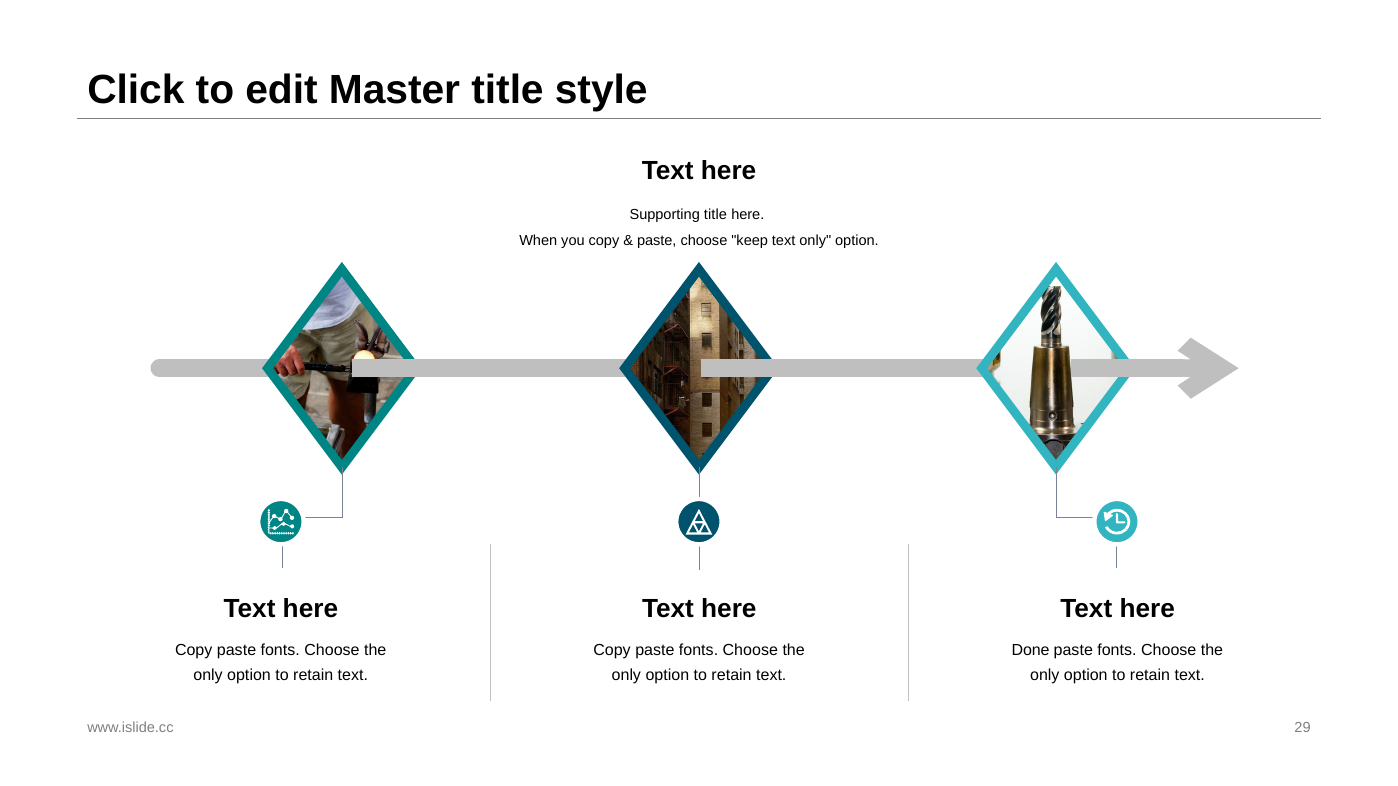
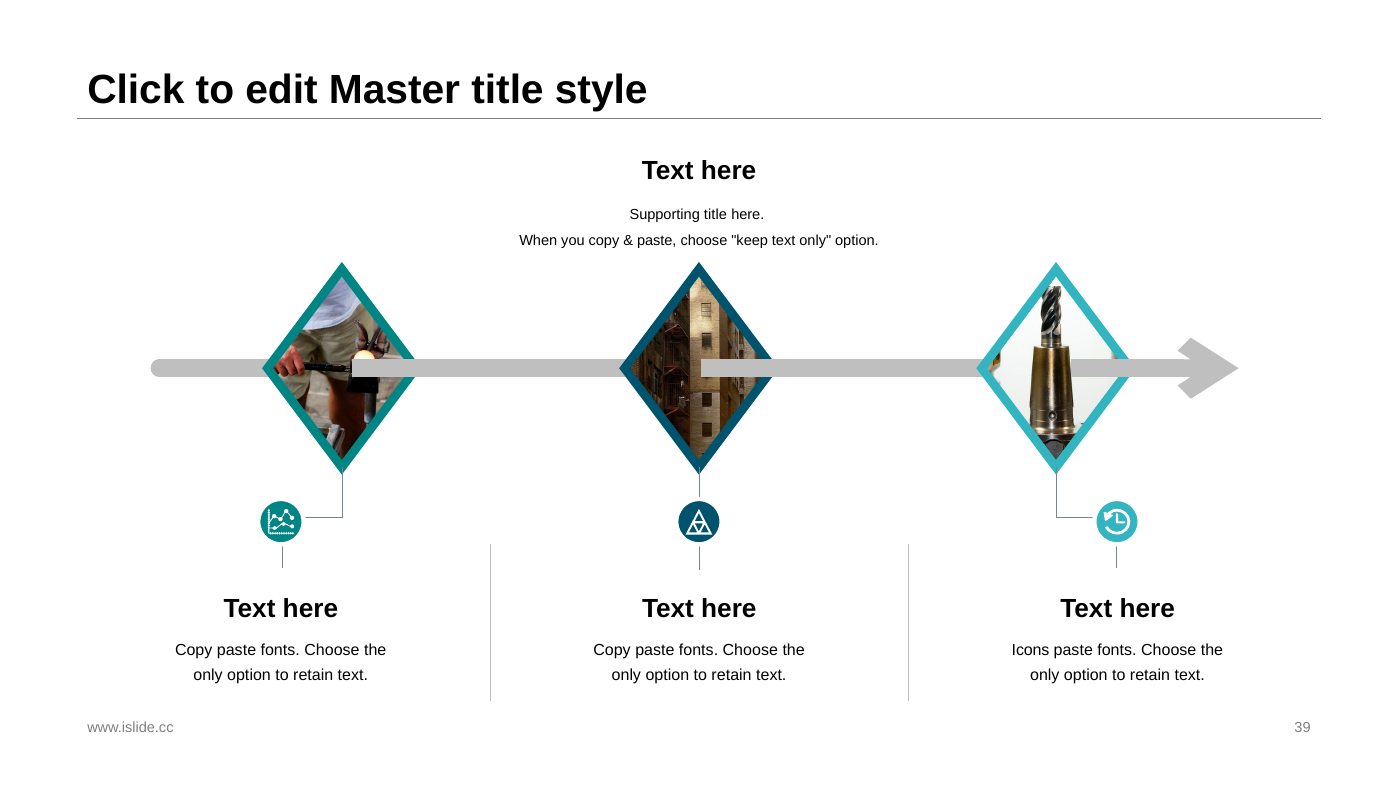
Done: Done -> Icons
29: 29 -> 39
